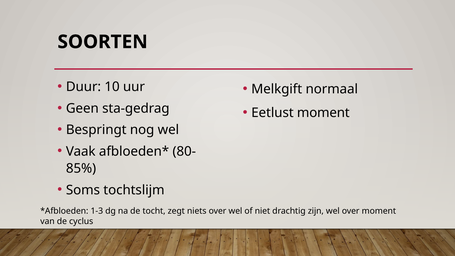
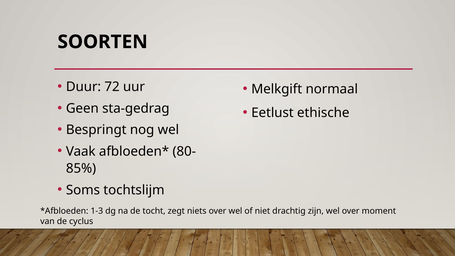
10: 10 -> 72
Eetlust moment: moment -> ethische
